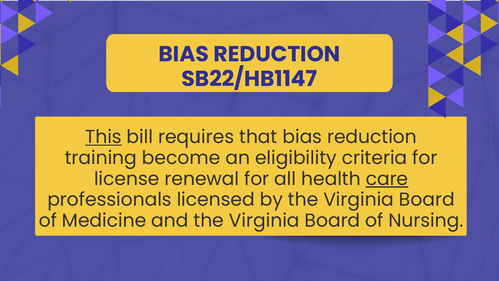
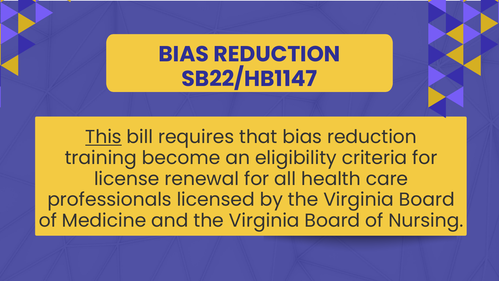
care underline: present -> none
